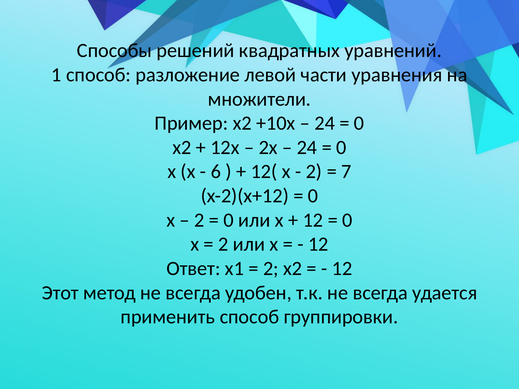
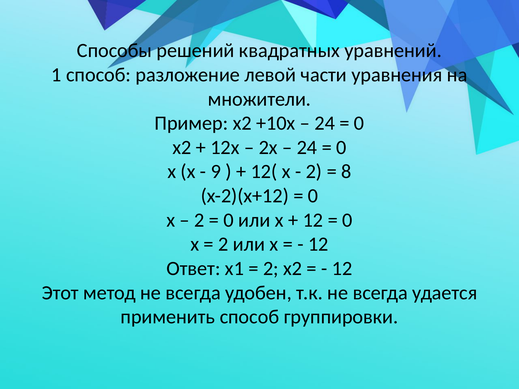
6: 6 -> 9
7: 7 -> 8
